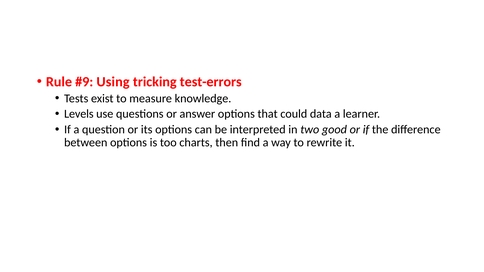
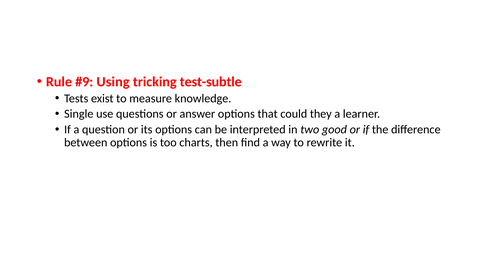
test-errors: test-errors -> test-subtle
Levels: Levels -> Single
data: data -> they
